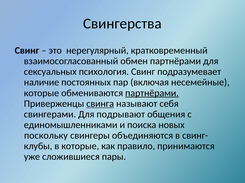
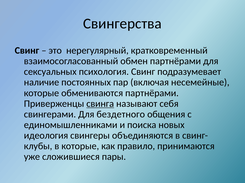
партнёрами at (152, 93) underline: present -> none
подрывают: подрывают -> бездетного
поскольку: поскольку -> идеология
